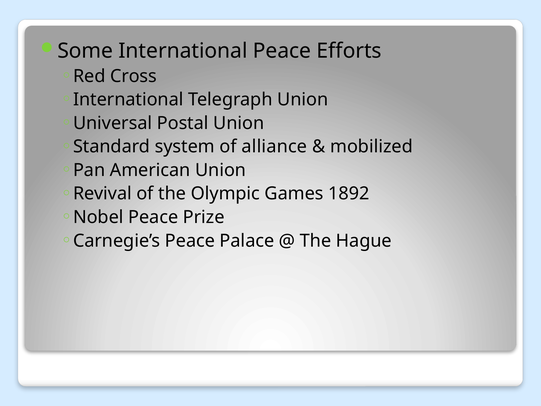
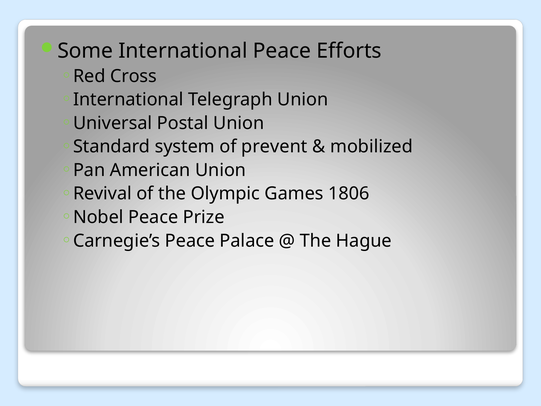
alliance: alliance -> prevent
1892: 1892 -> 1806
